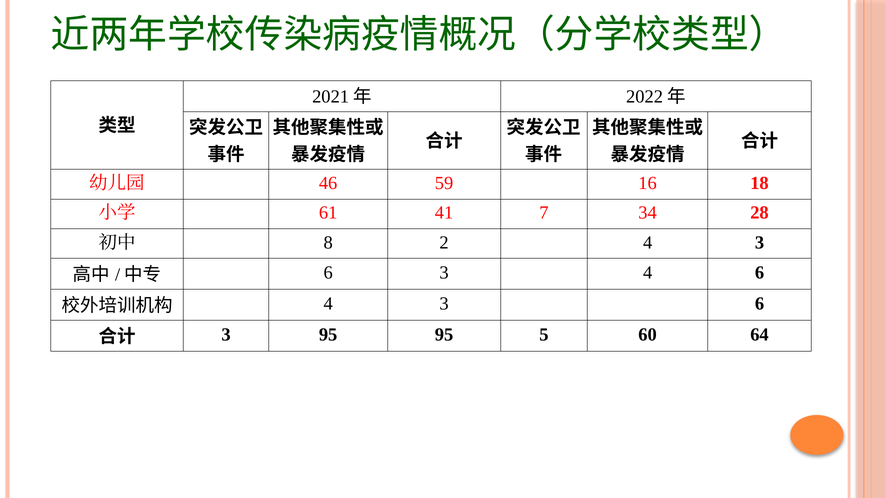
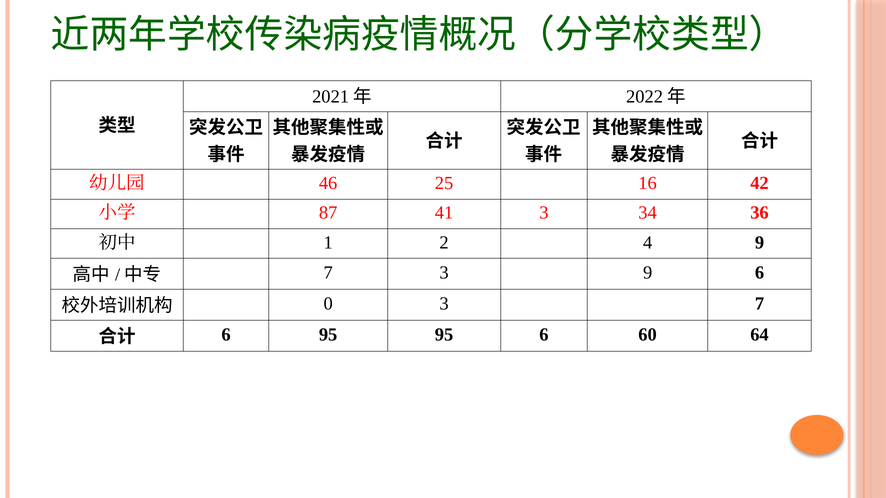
59: 59 -> 25
18: 18 -> 42
61: 61 -> 87
41 7: 7 -> 3
28: 28 -> 36
8: 8 -> 1
2 4 3: 3 -> 9
6 at (328, 273): 6 -> 7
3 4: 4 -> 9
4 at (328, 304): 4 -> 0
3 6: 6 -> 7
3 at (226, 335): 3 -> 6
95 5: 5 -> 6
